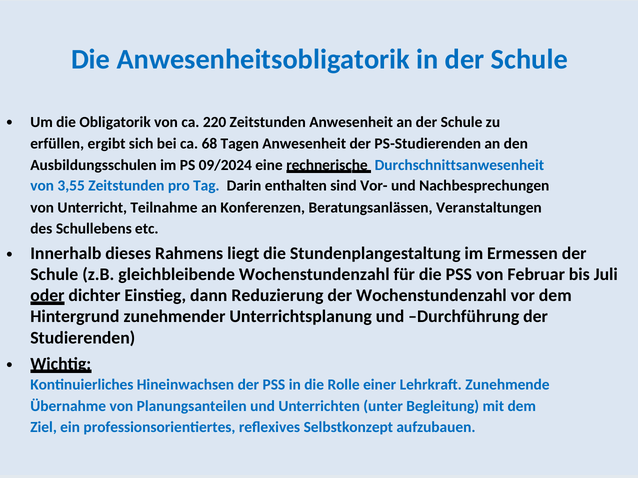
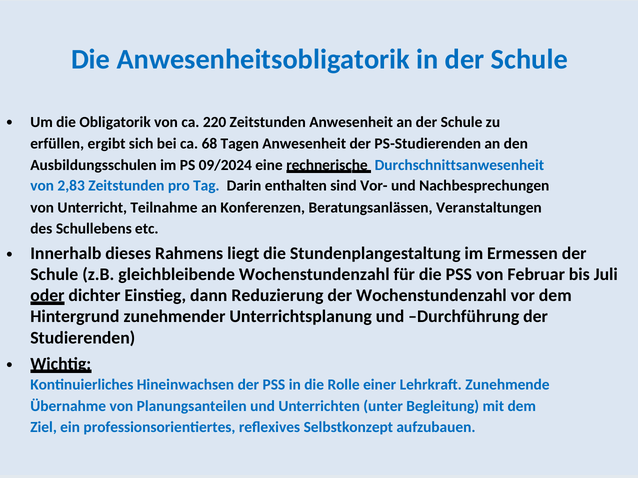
3,55: 3,55 -> 2,83
